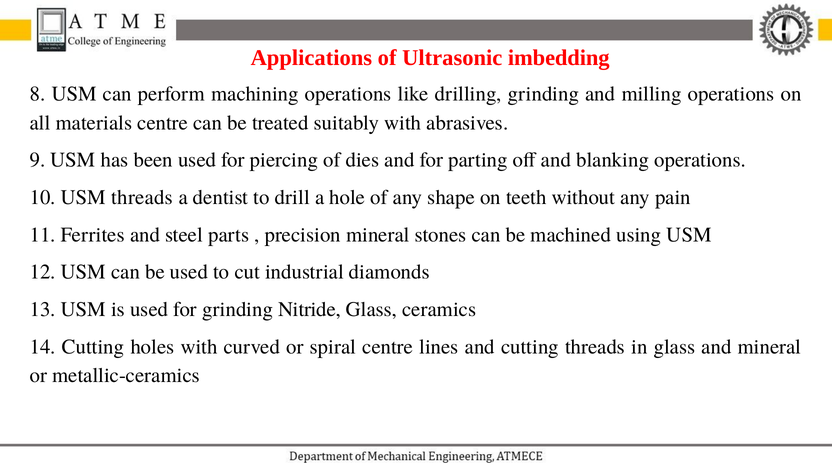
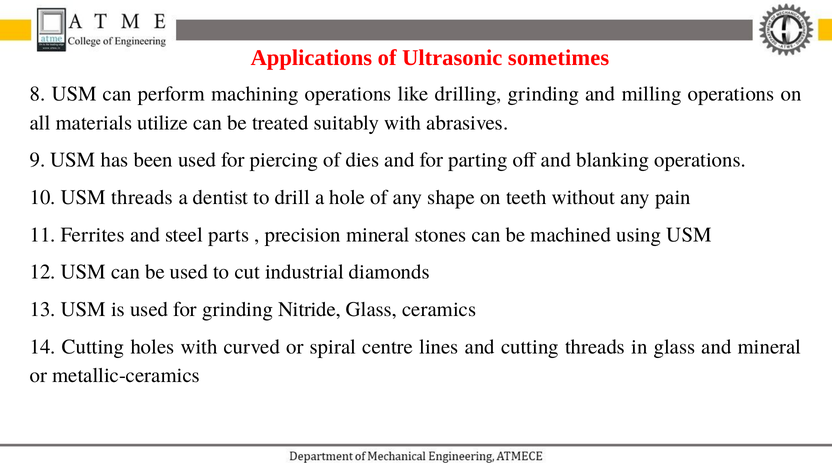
imbedding: imbedding -> sometimes
materials centre: centre -> utilize
